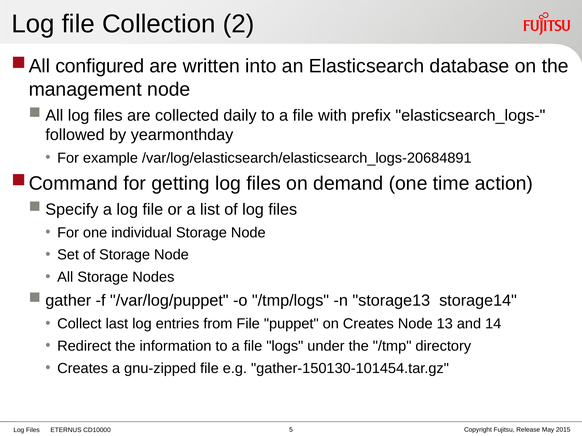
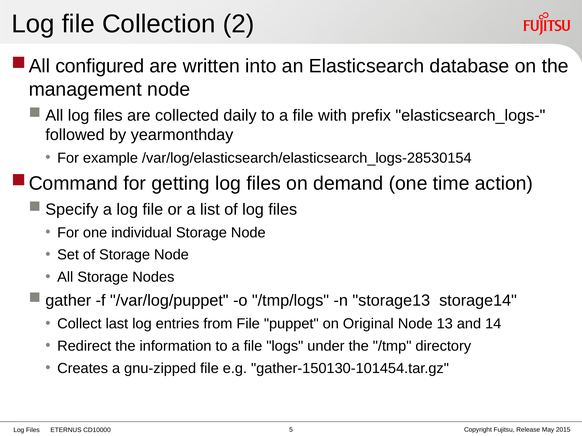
/var/log/elasticsearch/elasticsearch_logs-20684891: /var/log/elasticsearch/elasticsearch_logs-20684891 -> /var/log/elasticsearch/elasticsearch_logs-28530154
on Creates: Creates -> Original
